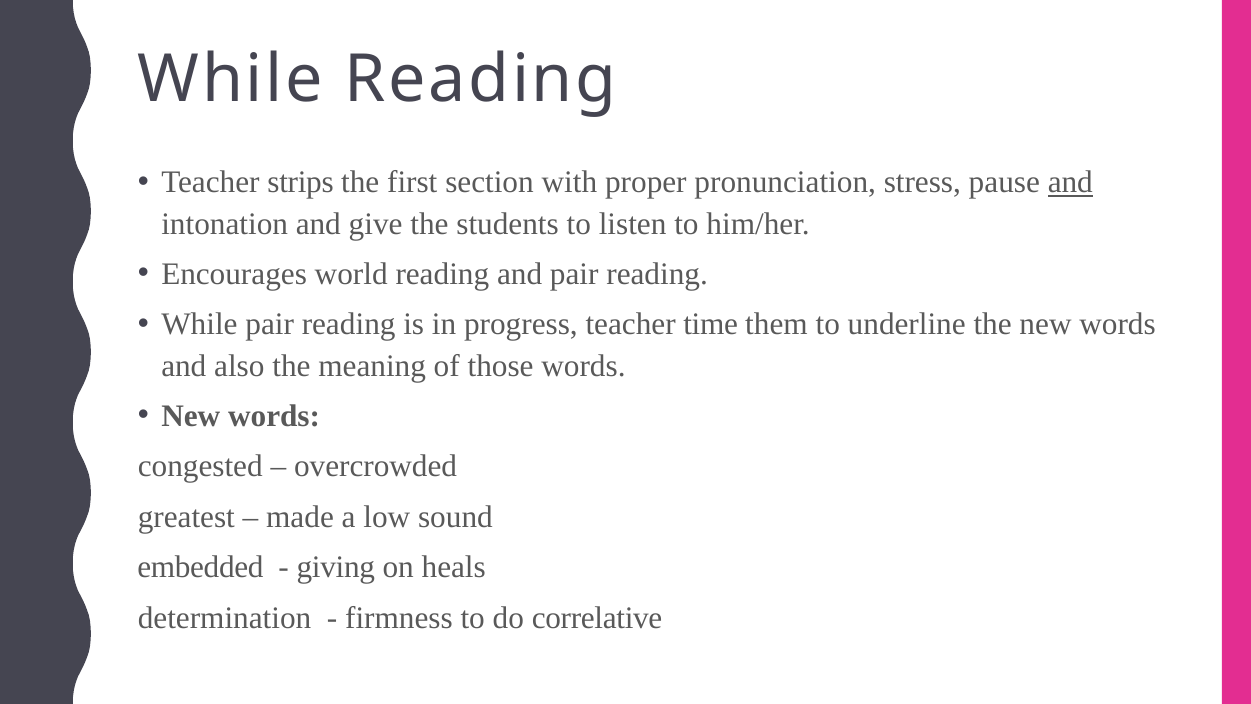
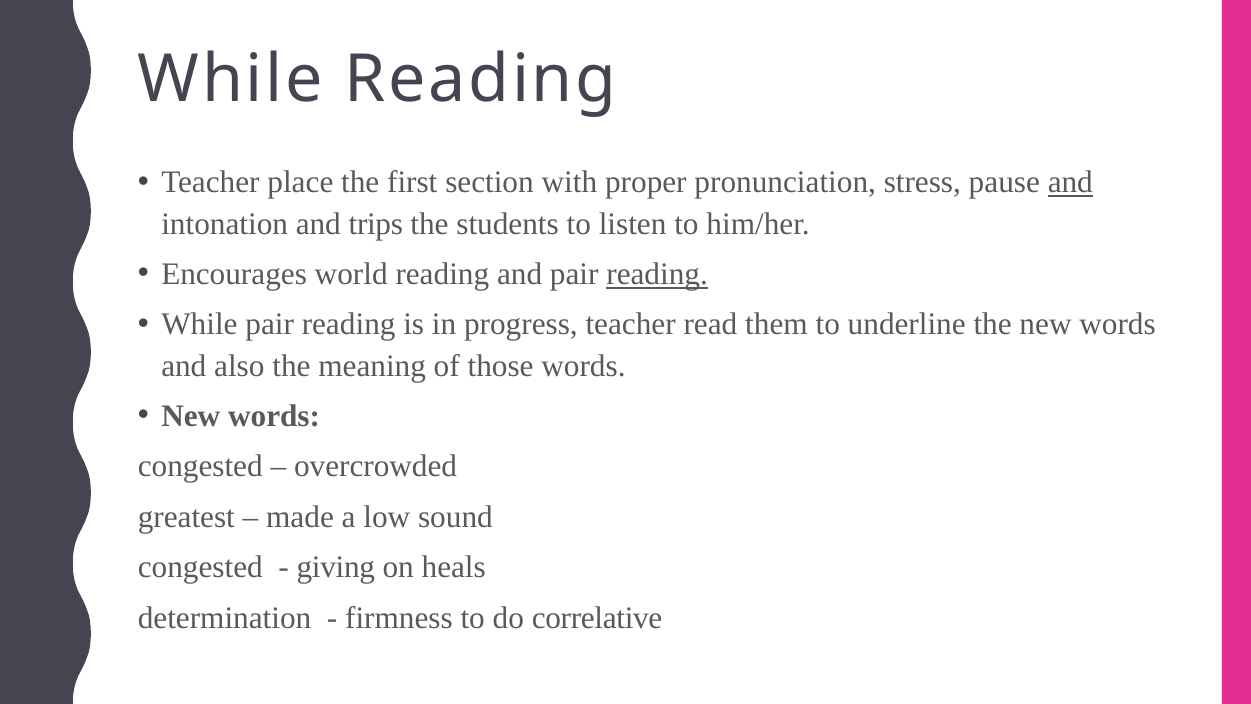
strips: strips -> place
give: give -> trips
reading at (657, 274) underline: none -> present
time: time -> read
embedded at (200, 567): embedded -> congested
